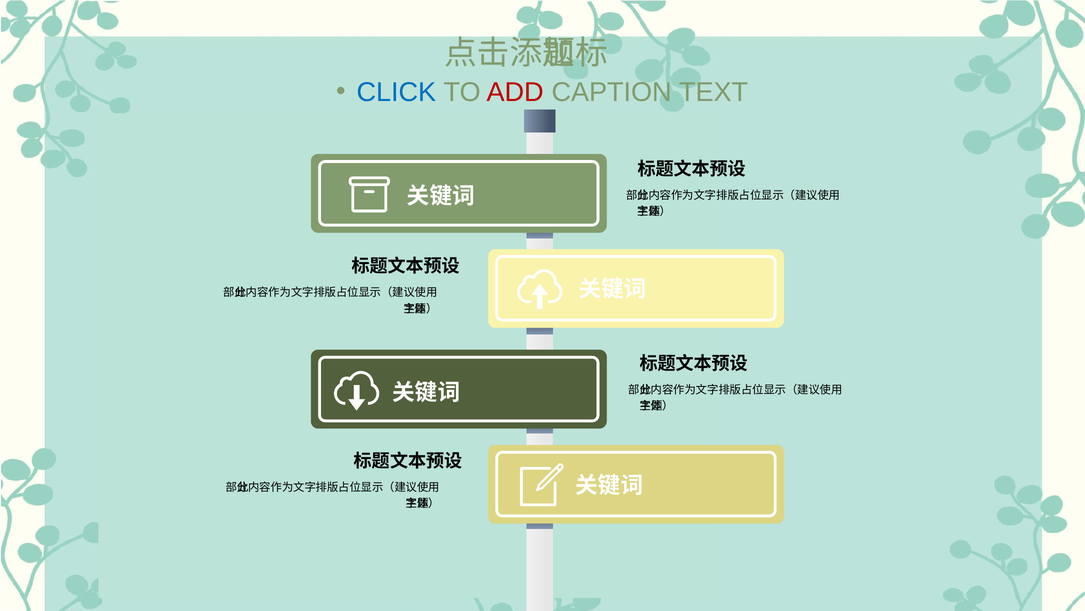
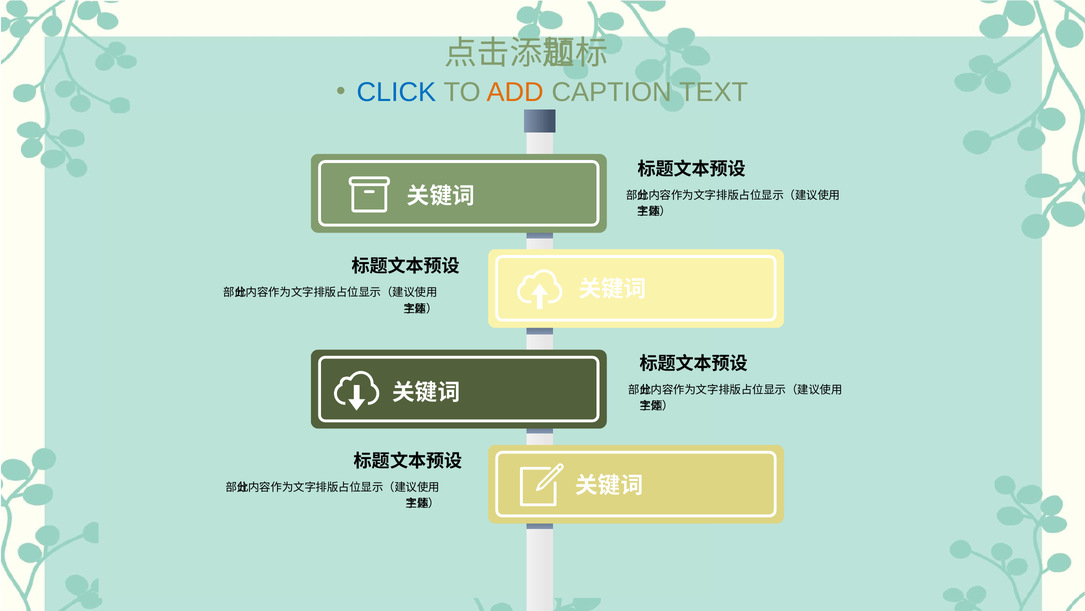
ADD colour: red -> orange
